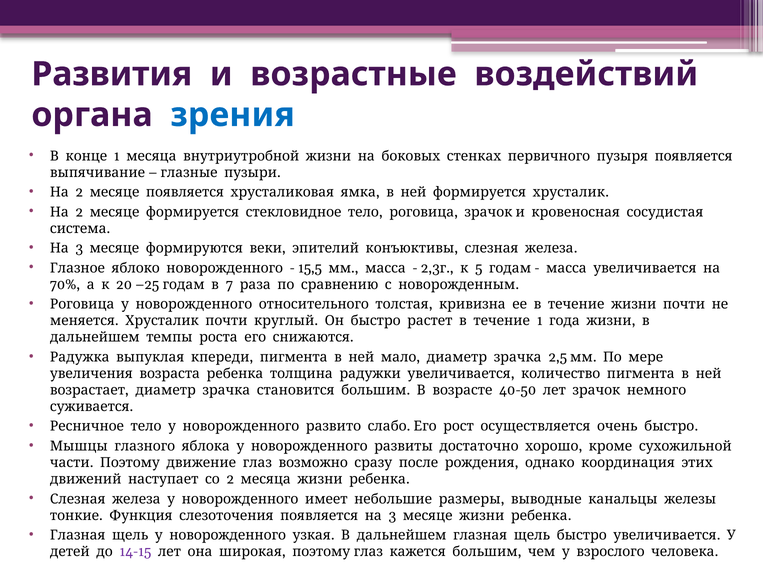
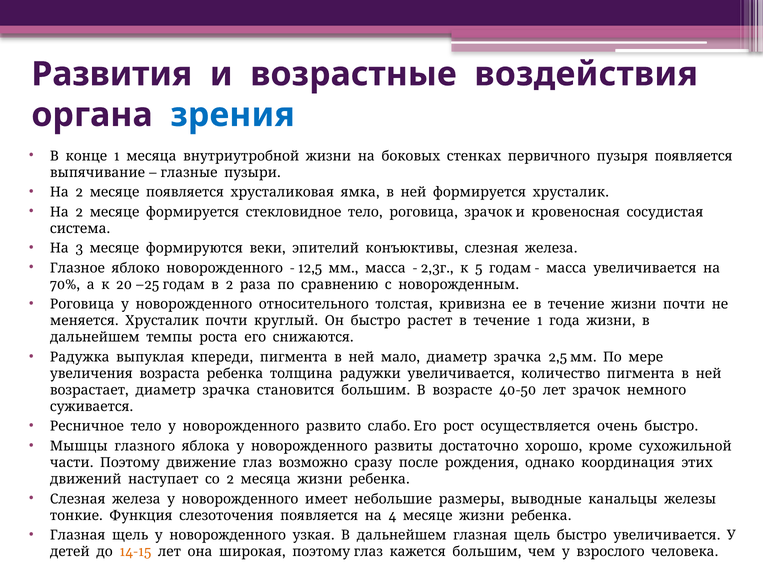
воздействий: воздействий -> воздействия
15,5: 15,5 -> 12,5
–25 7: 7 -> 2
3 at (392, 516): 3 -> 4
14-15 colour: purple -> orange
